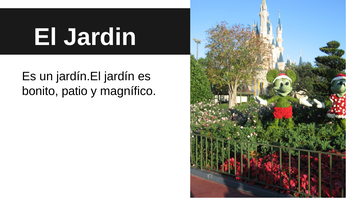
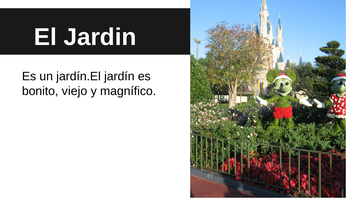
patio: patio -> viejo
